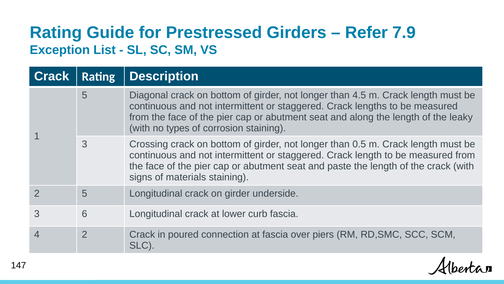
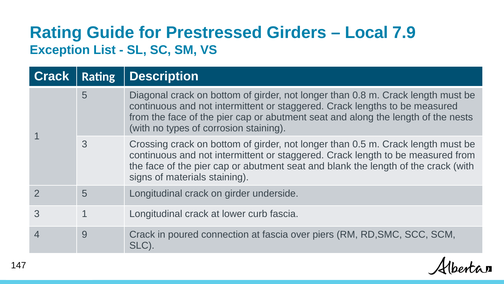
Refer: Refer -> Local
4.5: 4.5 -> 0.8
leaky: leaky -> nests
paste: paste -> blank
3 6: 6 -> 1
4 2: 2 -> 9
